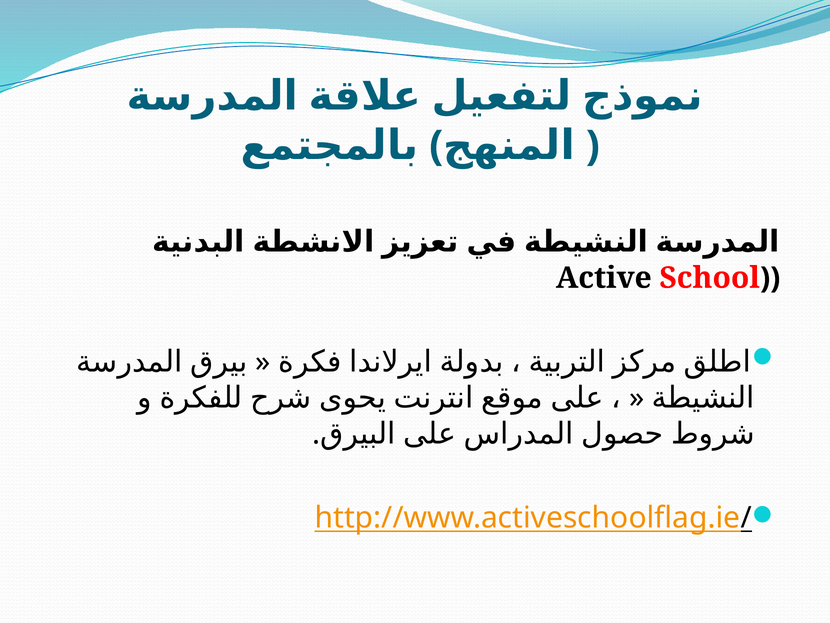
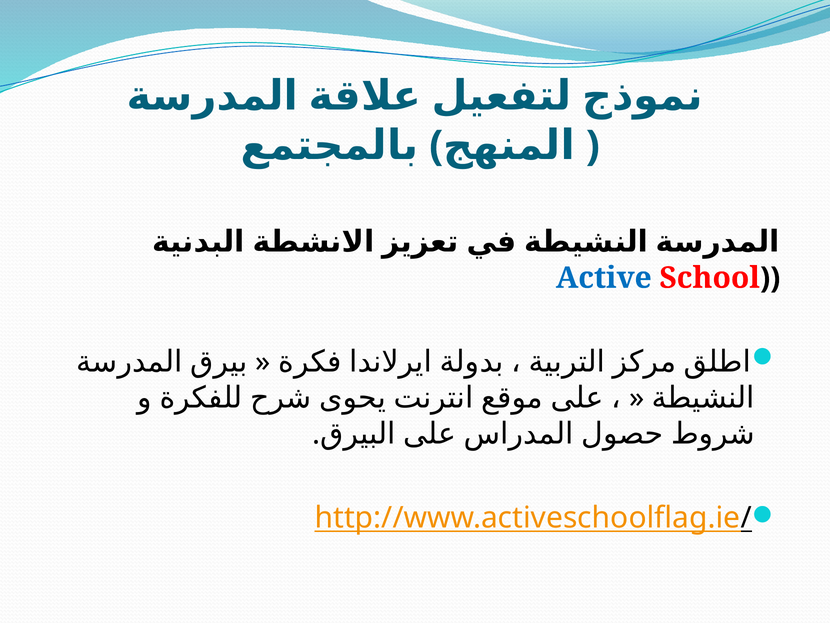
Active colour: black -> blue
